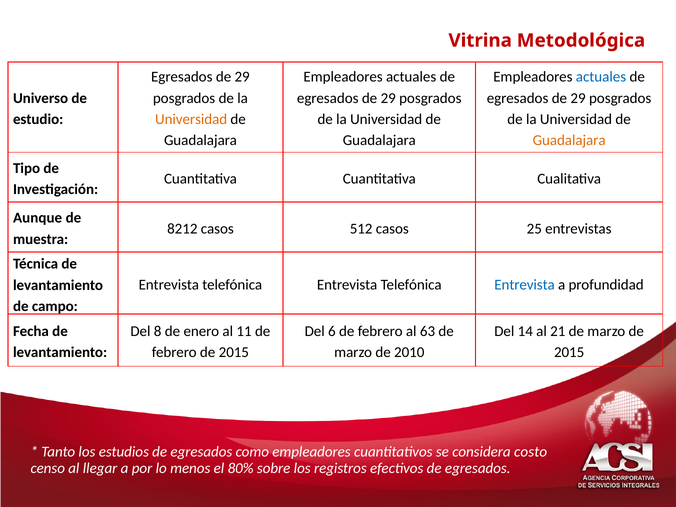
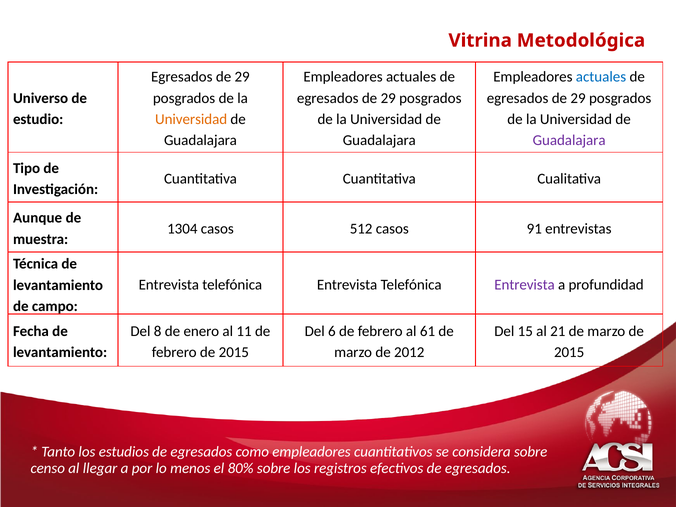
Guadalajara at (569, 140) colour: orange -> purple
8212: 8212 -> 1304
25: 25 -> 91
Entrevista at (525, 285) colour: blue -> purple
63: 63 -> 61
14: 14 -> 15
2010: 2010 -> 2012
considera costo: costo -> sobre
